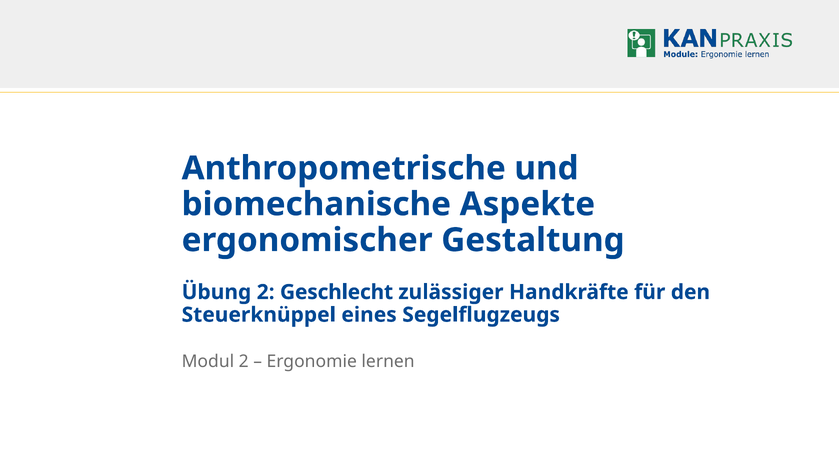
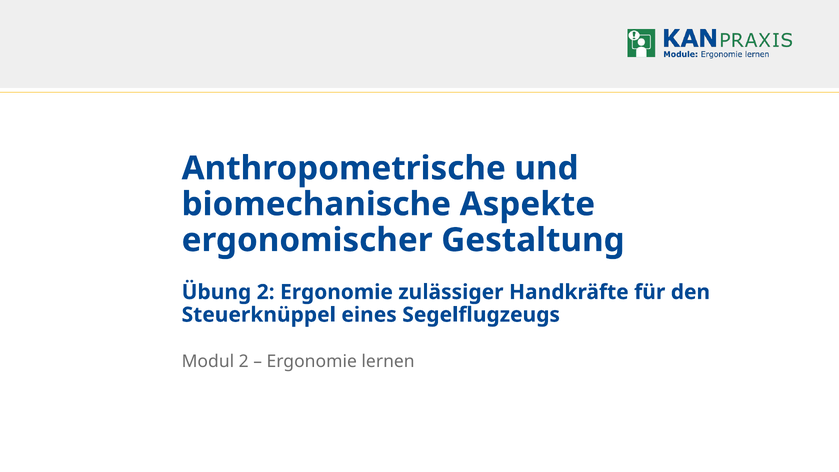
2 Geschlecht: Geschlecht -> Ergonomie
